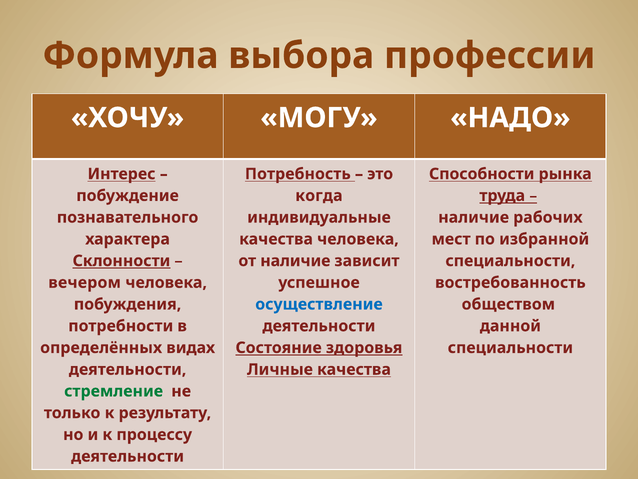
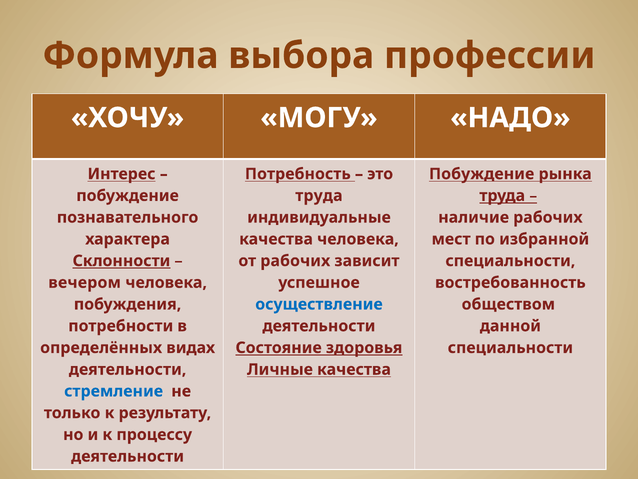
Способности at (482, 174): Способности -> Побуждение
когда at (319, 195): когда -> труда
от наличие: наличие -> рабочих
стремление colour: green -> blue
